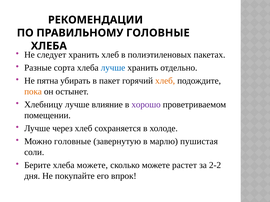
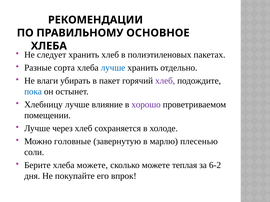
ПРАВИЛЬНОМУ ГОЛОВНЫЕ: ГОЛОВНЫЕ -> ОСНОВНОЕ
пятна: пятна -> влаги
хлеб at (165, 81) colour: orange -> purple
пока colour: orange -> blue
пушистая: пушистая -> плесенью
растет: растет -> теплая
2-2: 2-2 -> 6-2
